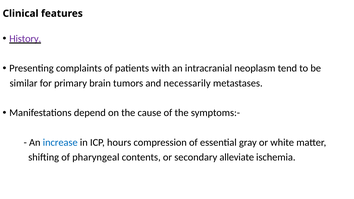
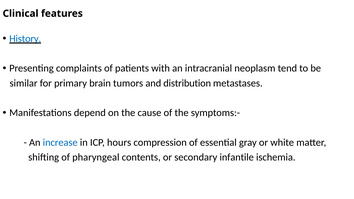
History colour: purple -> blue
necessarily: necessarily -> distribution
alleviate: alleviate -> infantile
